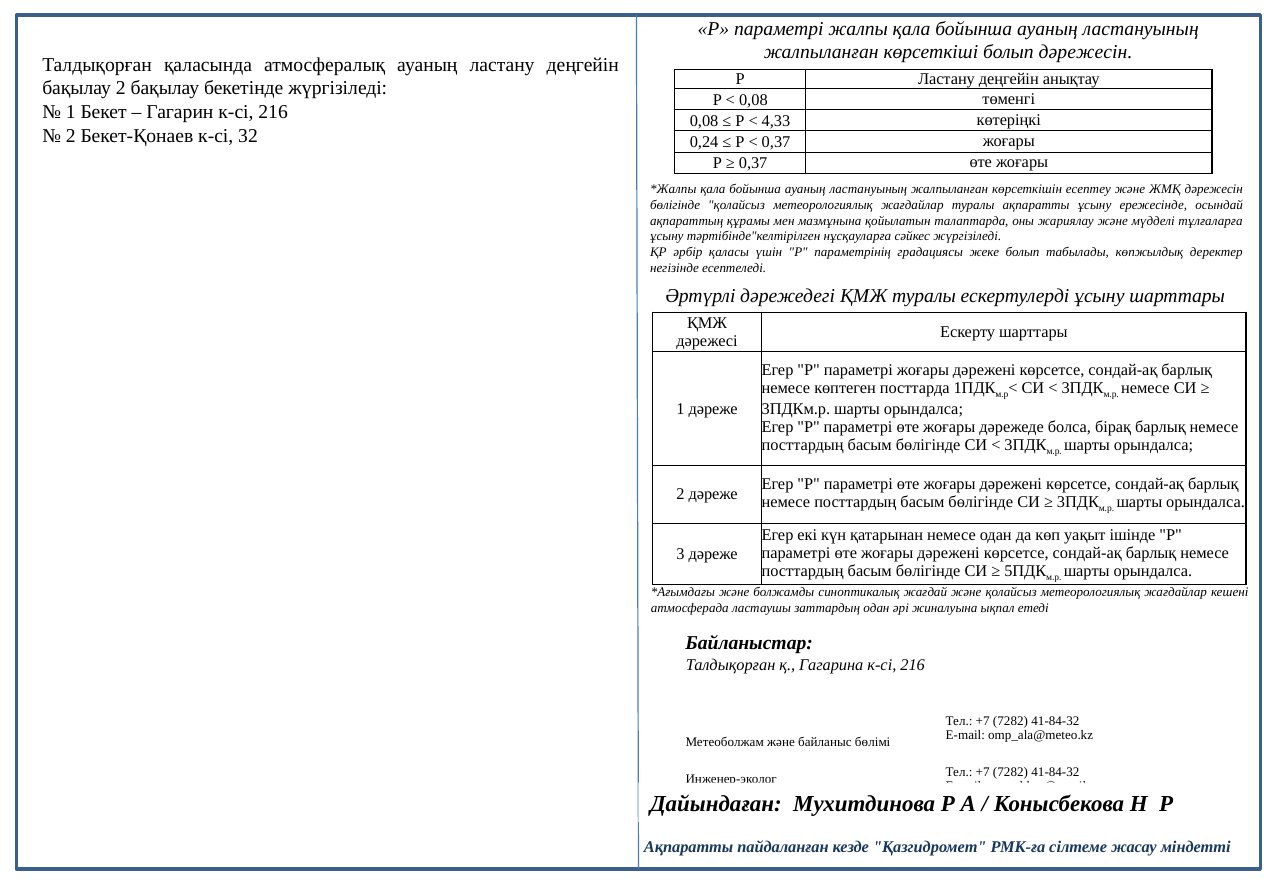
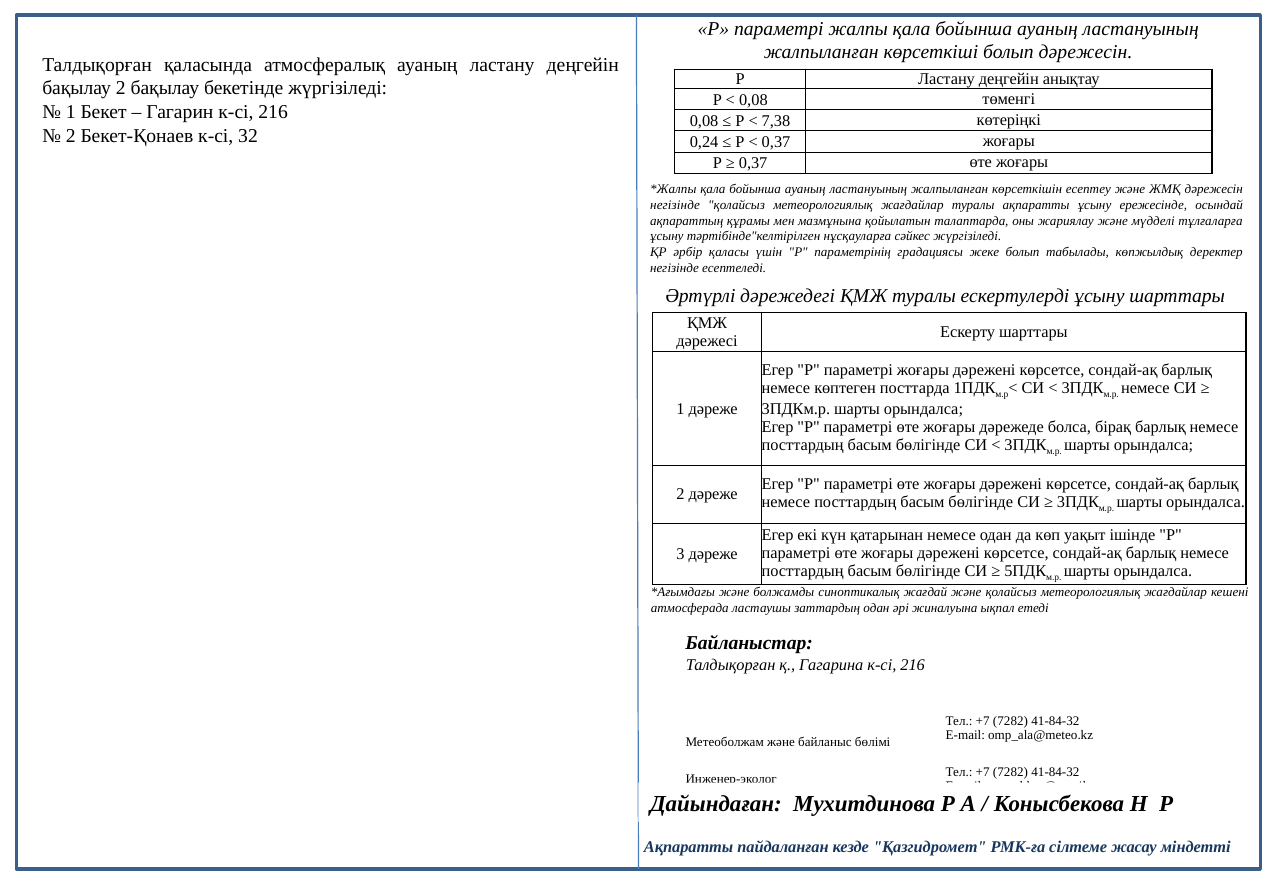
4,33: 4,33 -> 7,38
бөлігінде at (675, 205): бөлігінде -> негізінде
